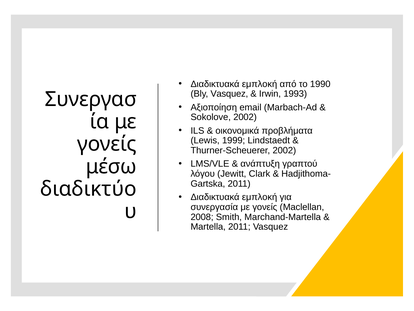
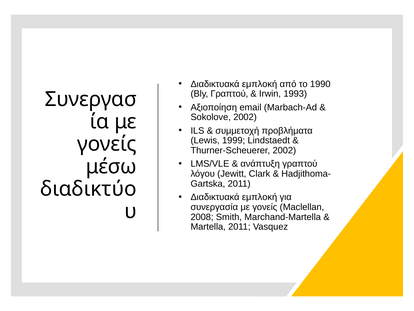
Bly Vasquez: Vasquez -> Γραπτού
οικονομικά: οικονομικά -> συμμετοχή
